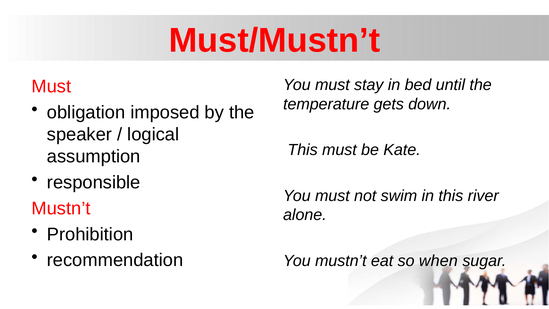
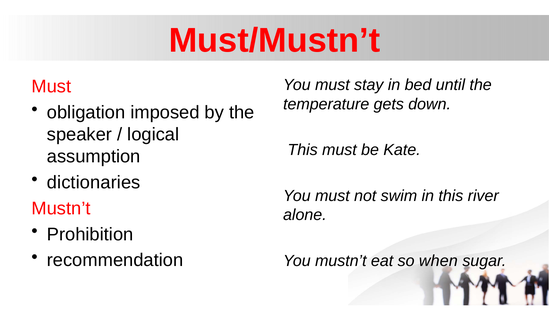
responsible: responsible -> dictionaries
